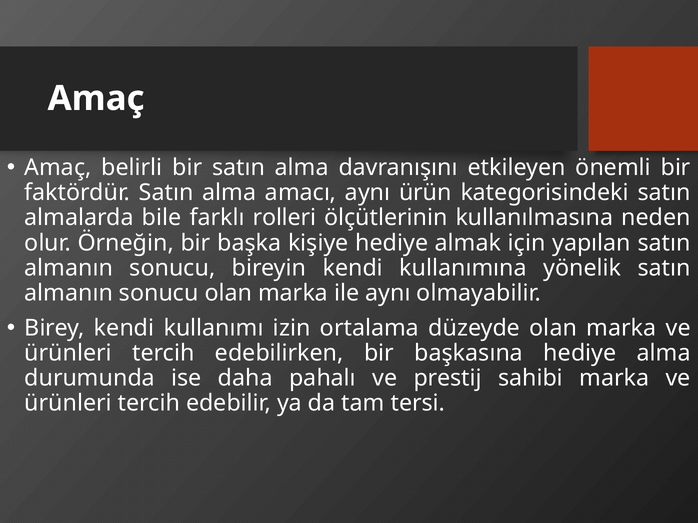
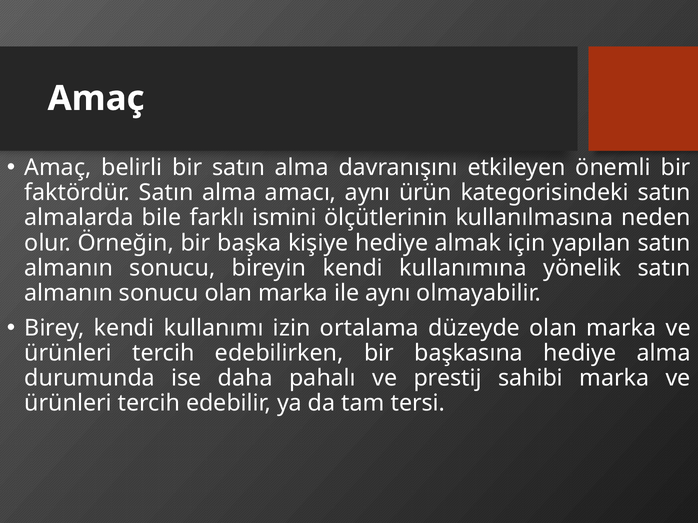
rolleri: rolleri -> ismini
